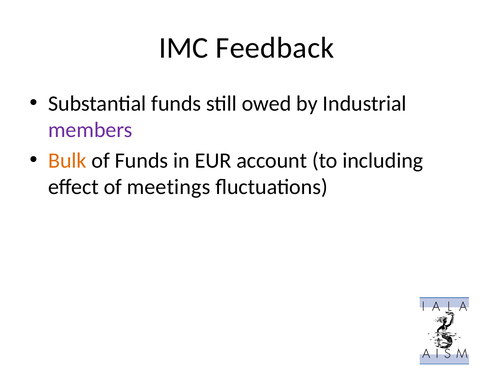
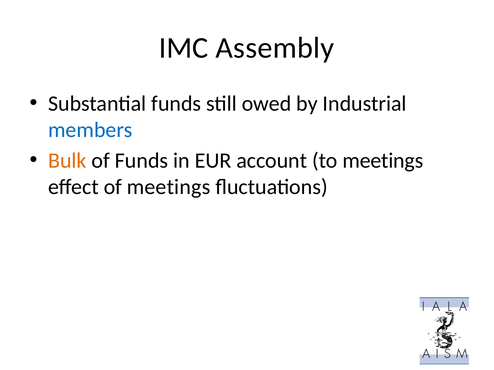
Feedback: Feedback -> Assembly
members colour: purple -> blue
to including: including -> meetings
